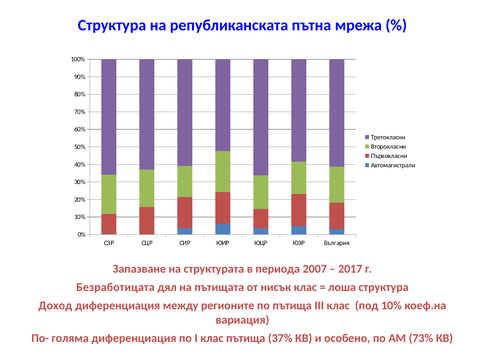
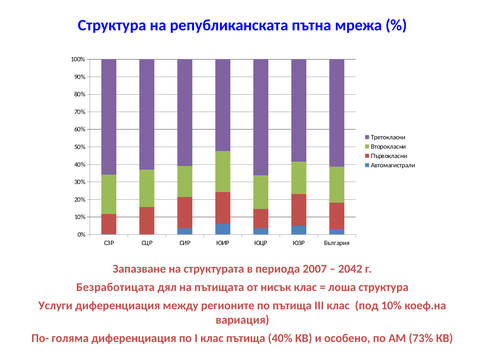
2017: 2017 -> 2042
Доход: Доход -> Услуги
пътища 37%: 37% -> 40%
